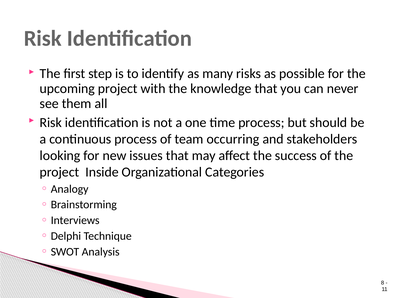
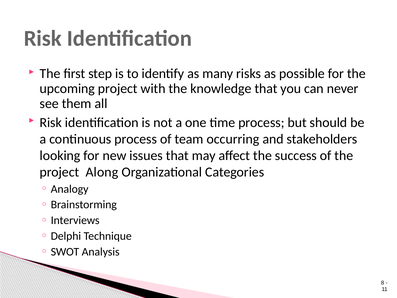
Inside: Inside -> Along
